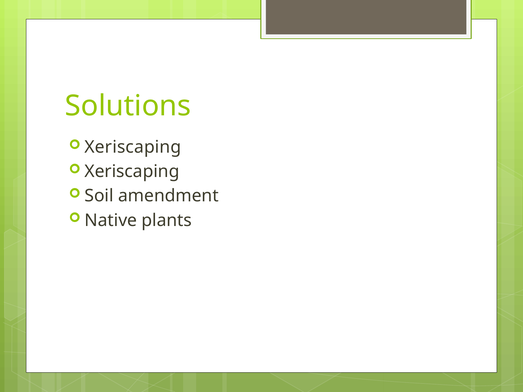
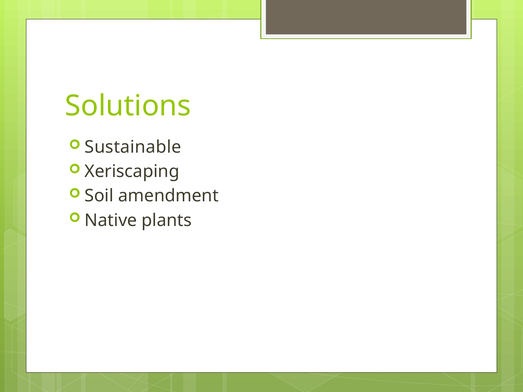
Xeriscaping at (133, 147): Xeriscaping -> Sustainable
